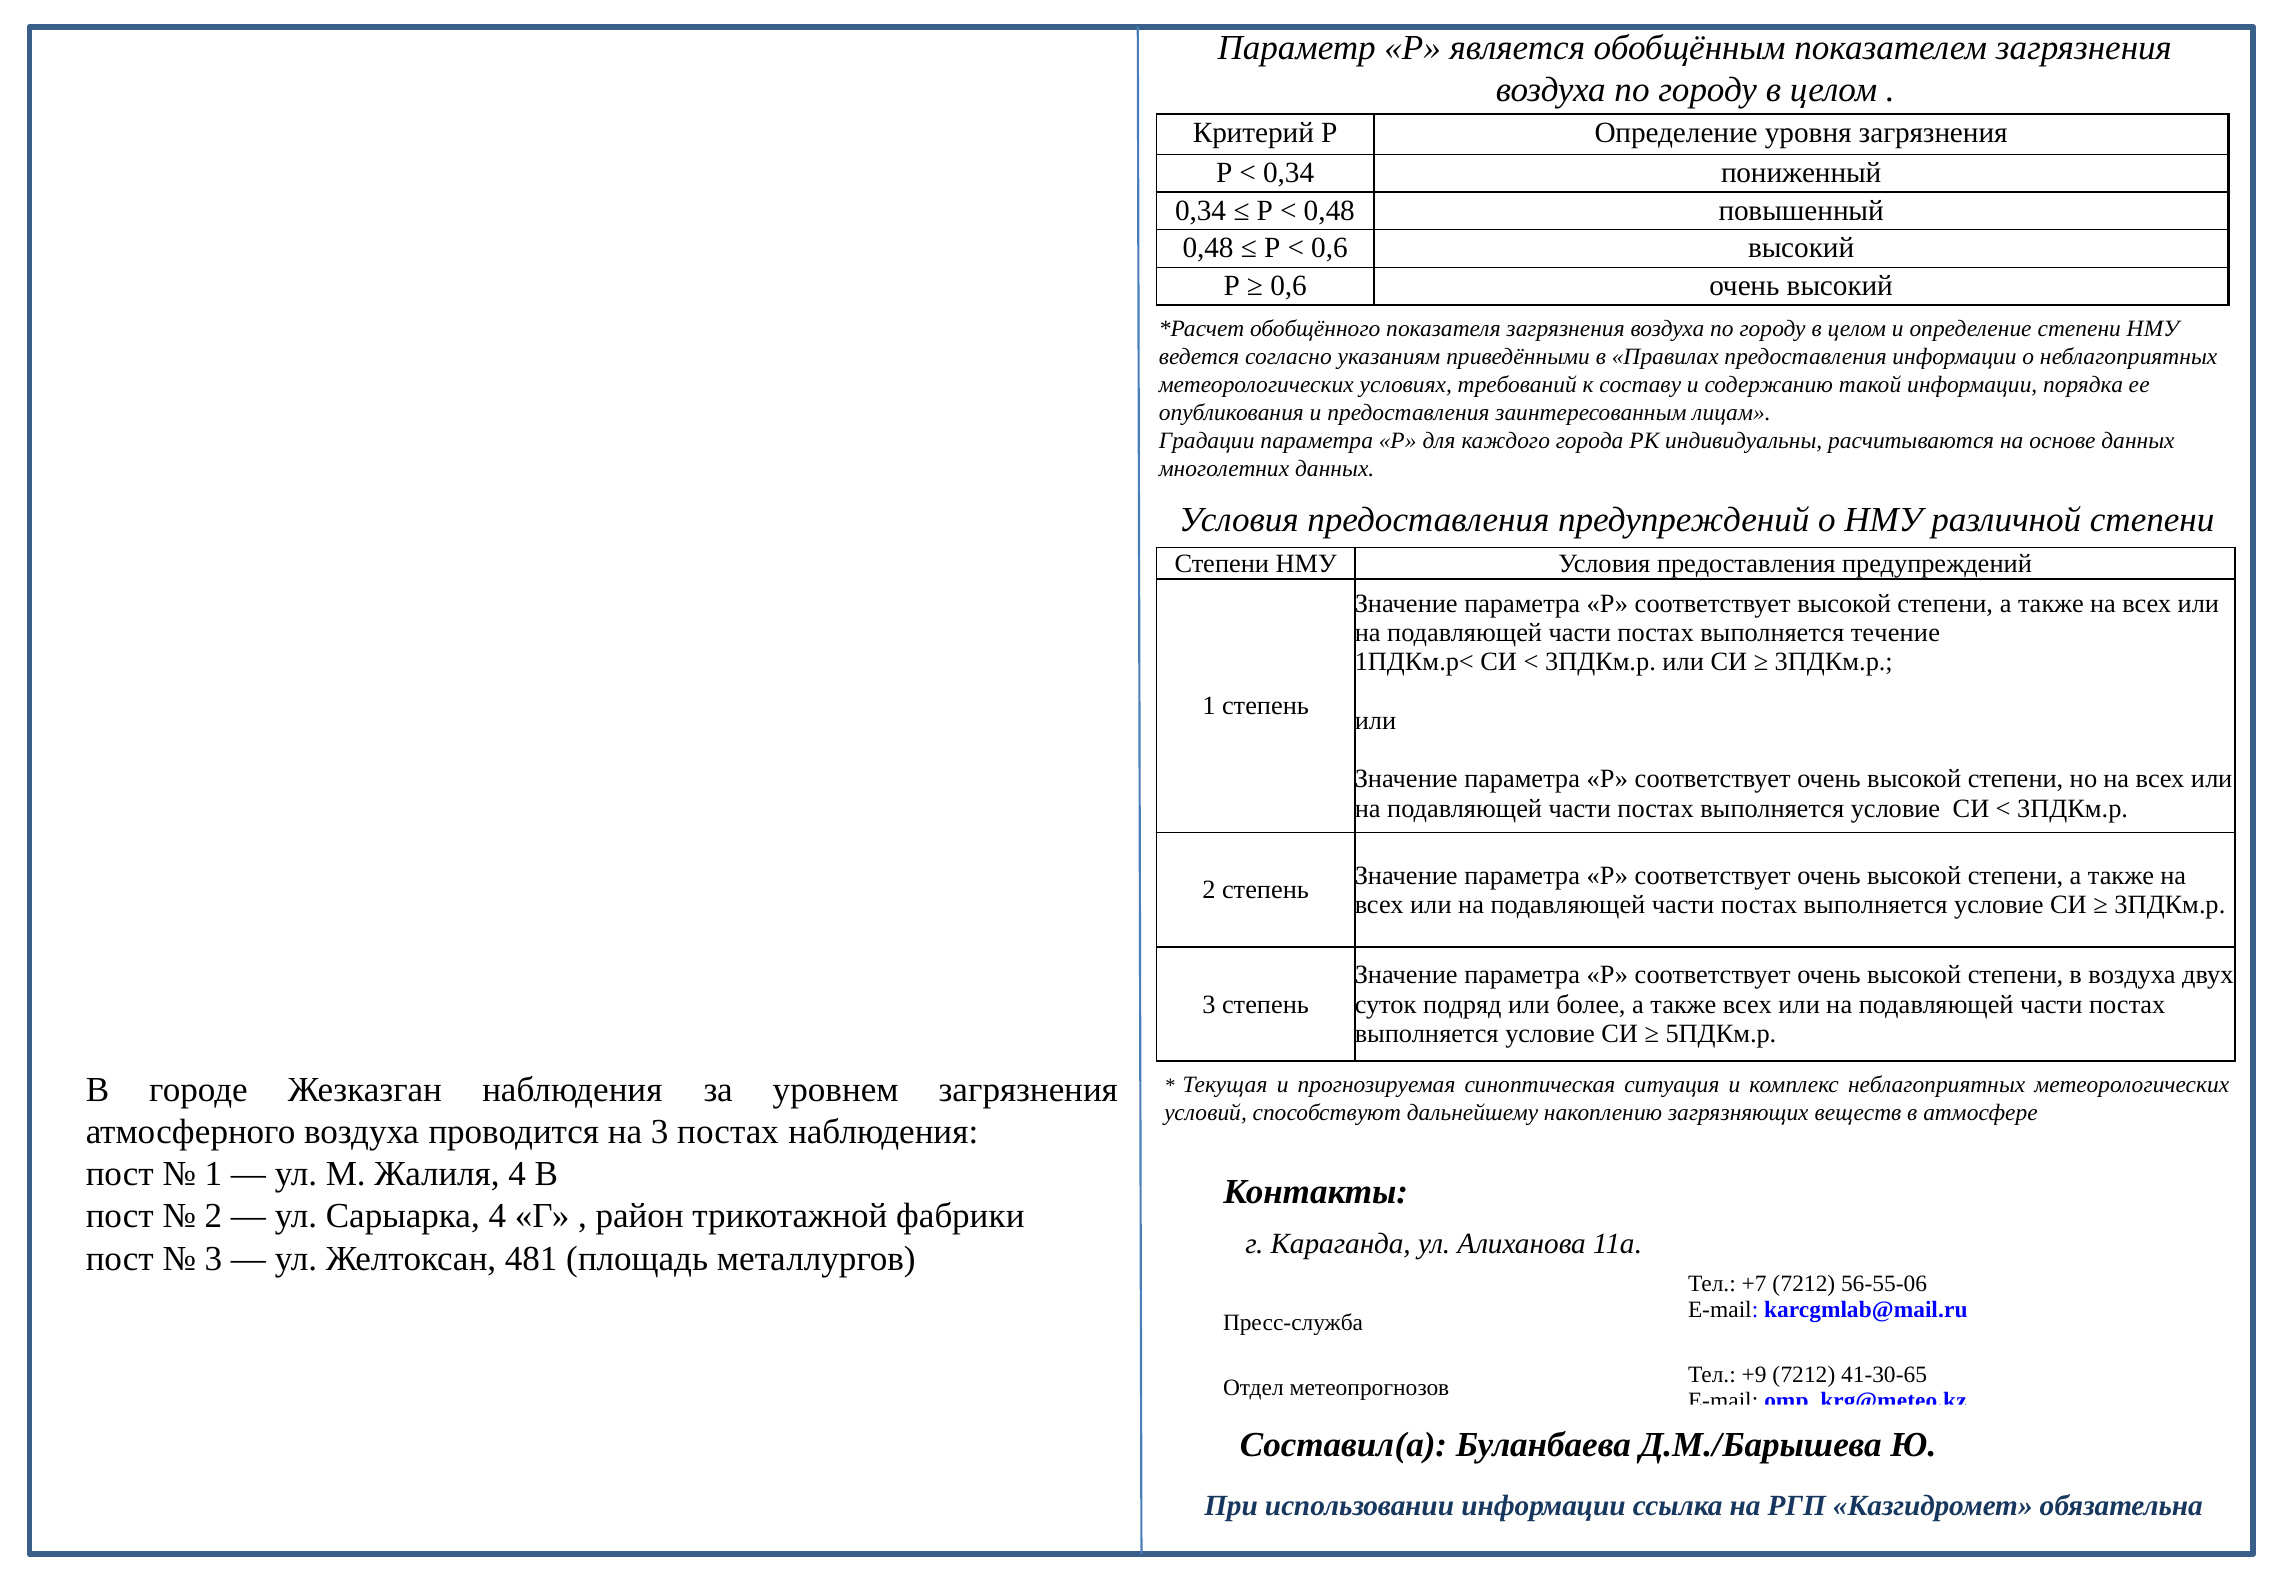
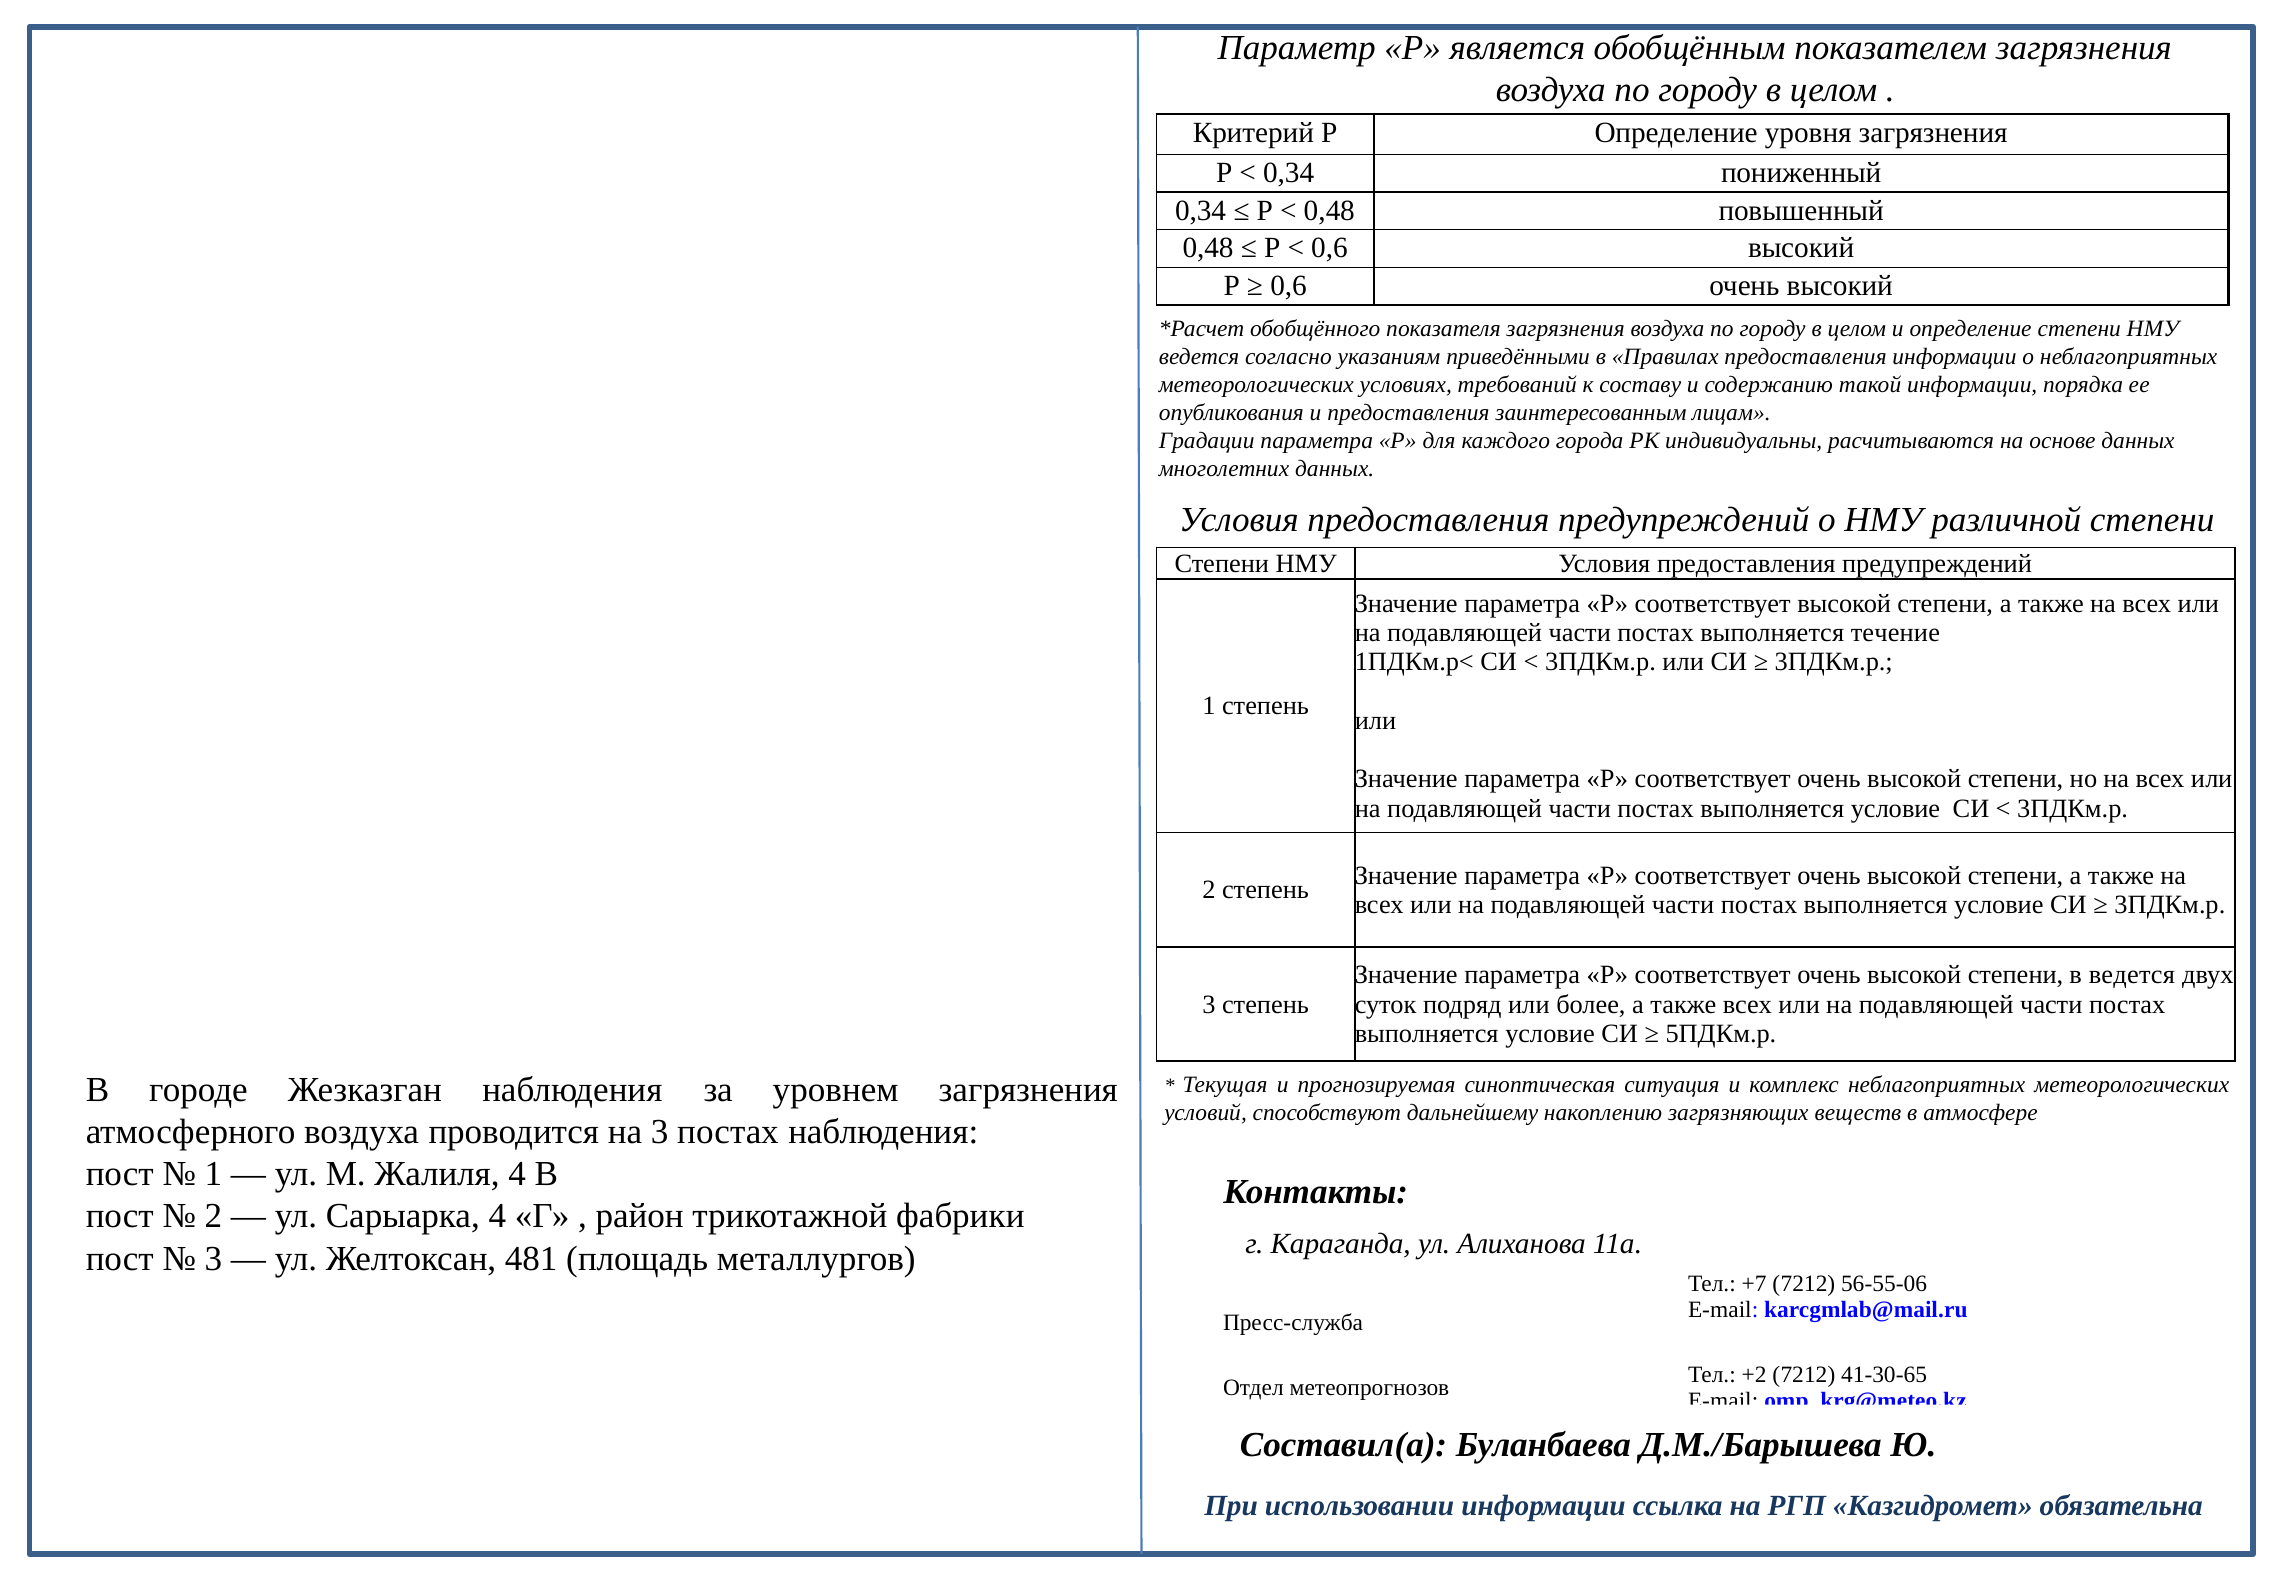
в воздуха: воздуха -> ведется
+9: +9 -> +2
